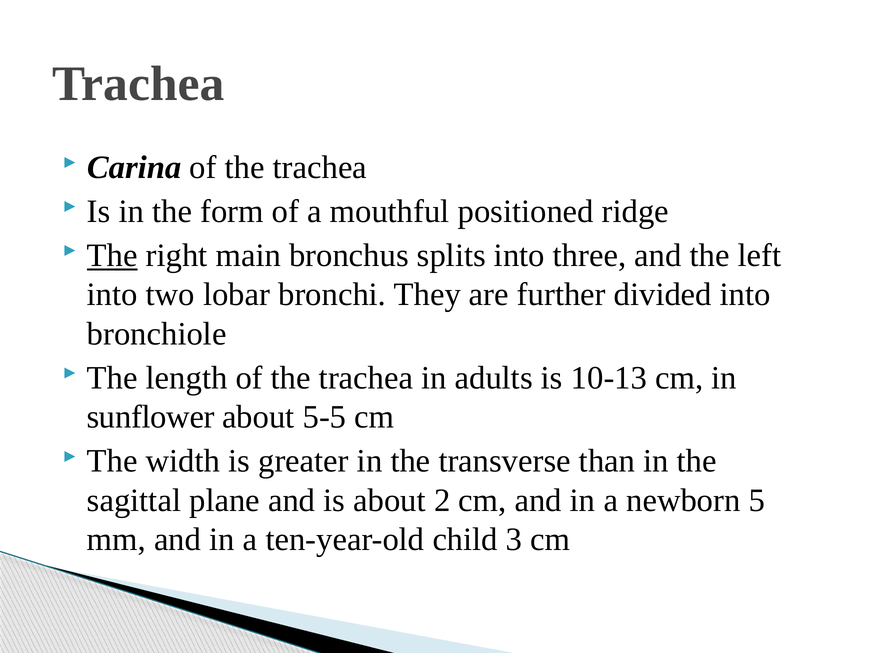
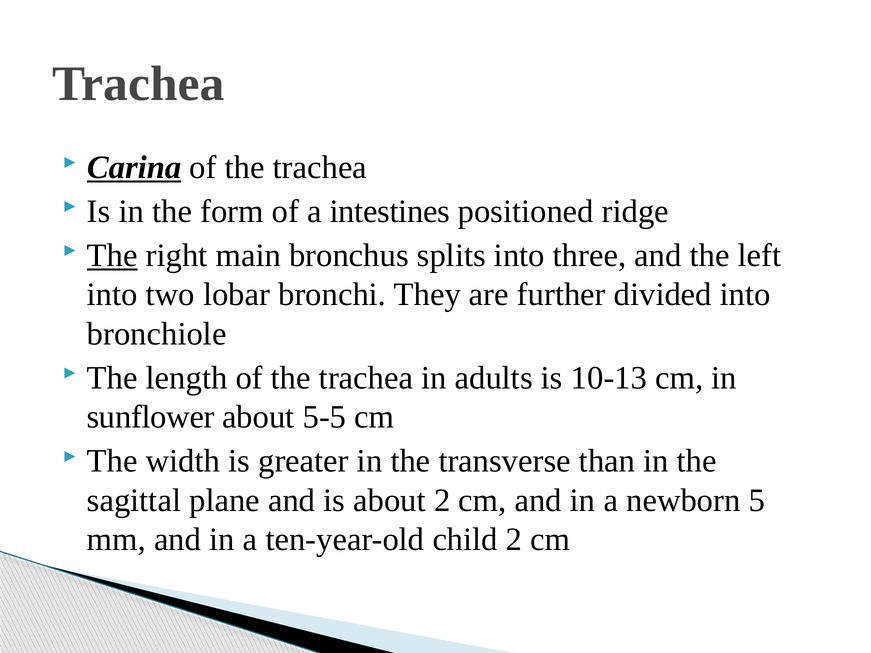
Carina underline: none -> present
mouthful: mouthful -> intestines
child 3: 3 -> 2
